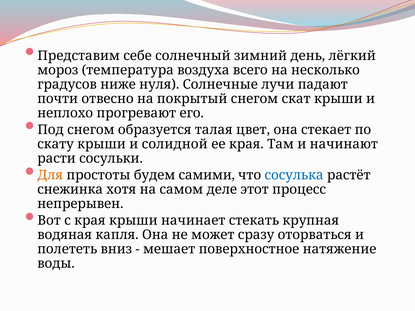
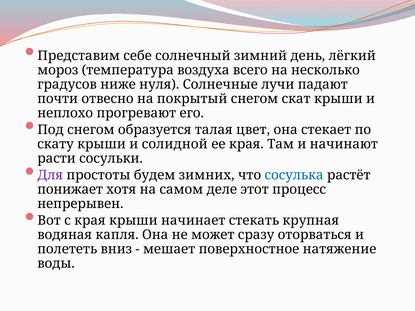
Для colour: orange -> purple
самими: самими -> зимних
снежинка: снежинка -> понижает
